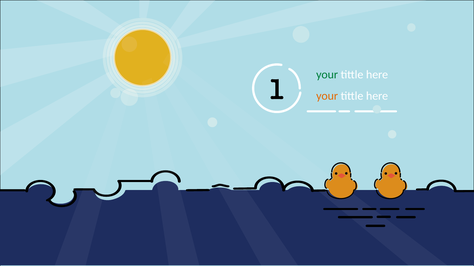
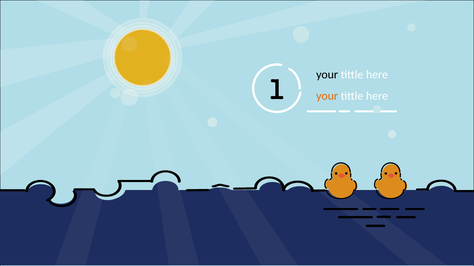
your at (327, 75) colour: green -> black
